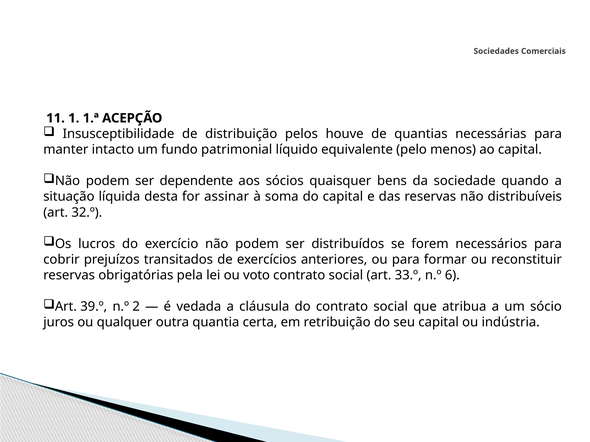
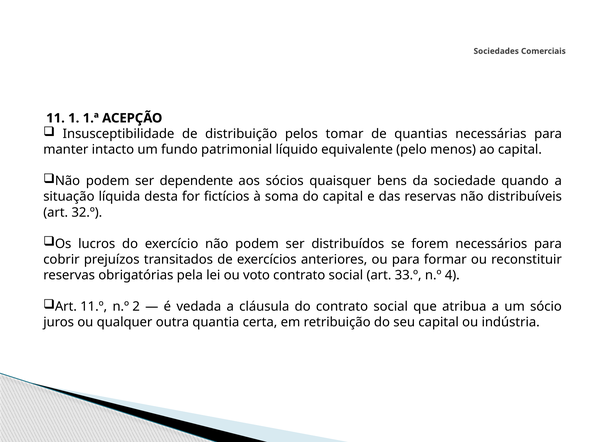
houve: houve -> tomar
assinar: assinar -> fictícios
6: 6 -> 4
39.º: 39.º -> 11.º
